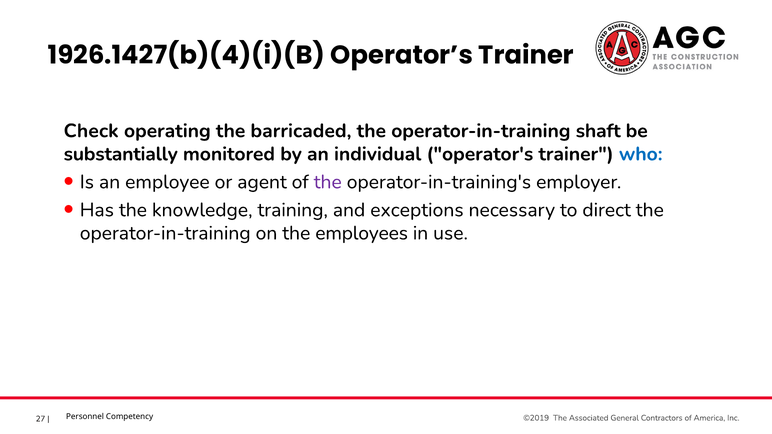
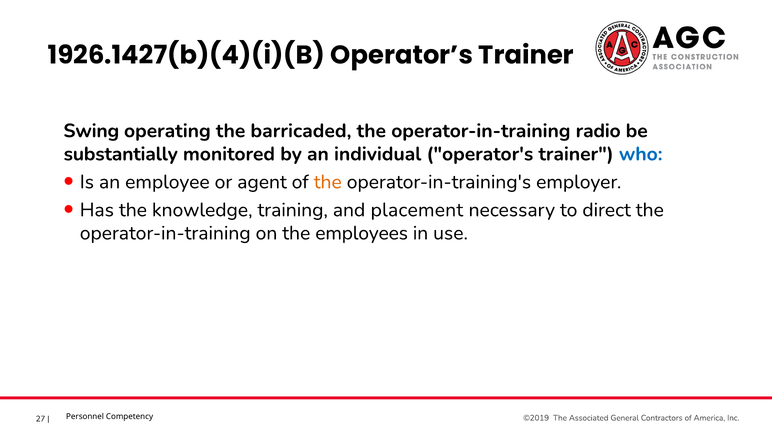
Check: Check -> Swing
shaft: shaft -> radio
the at (328, 182) colour: purple -> orange
exceptions: exceptions -> placement
